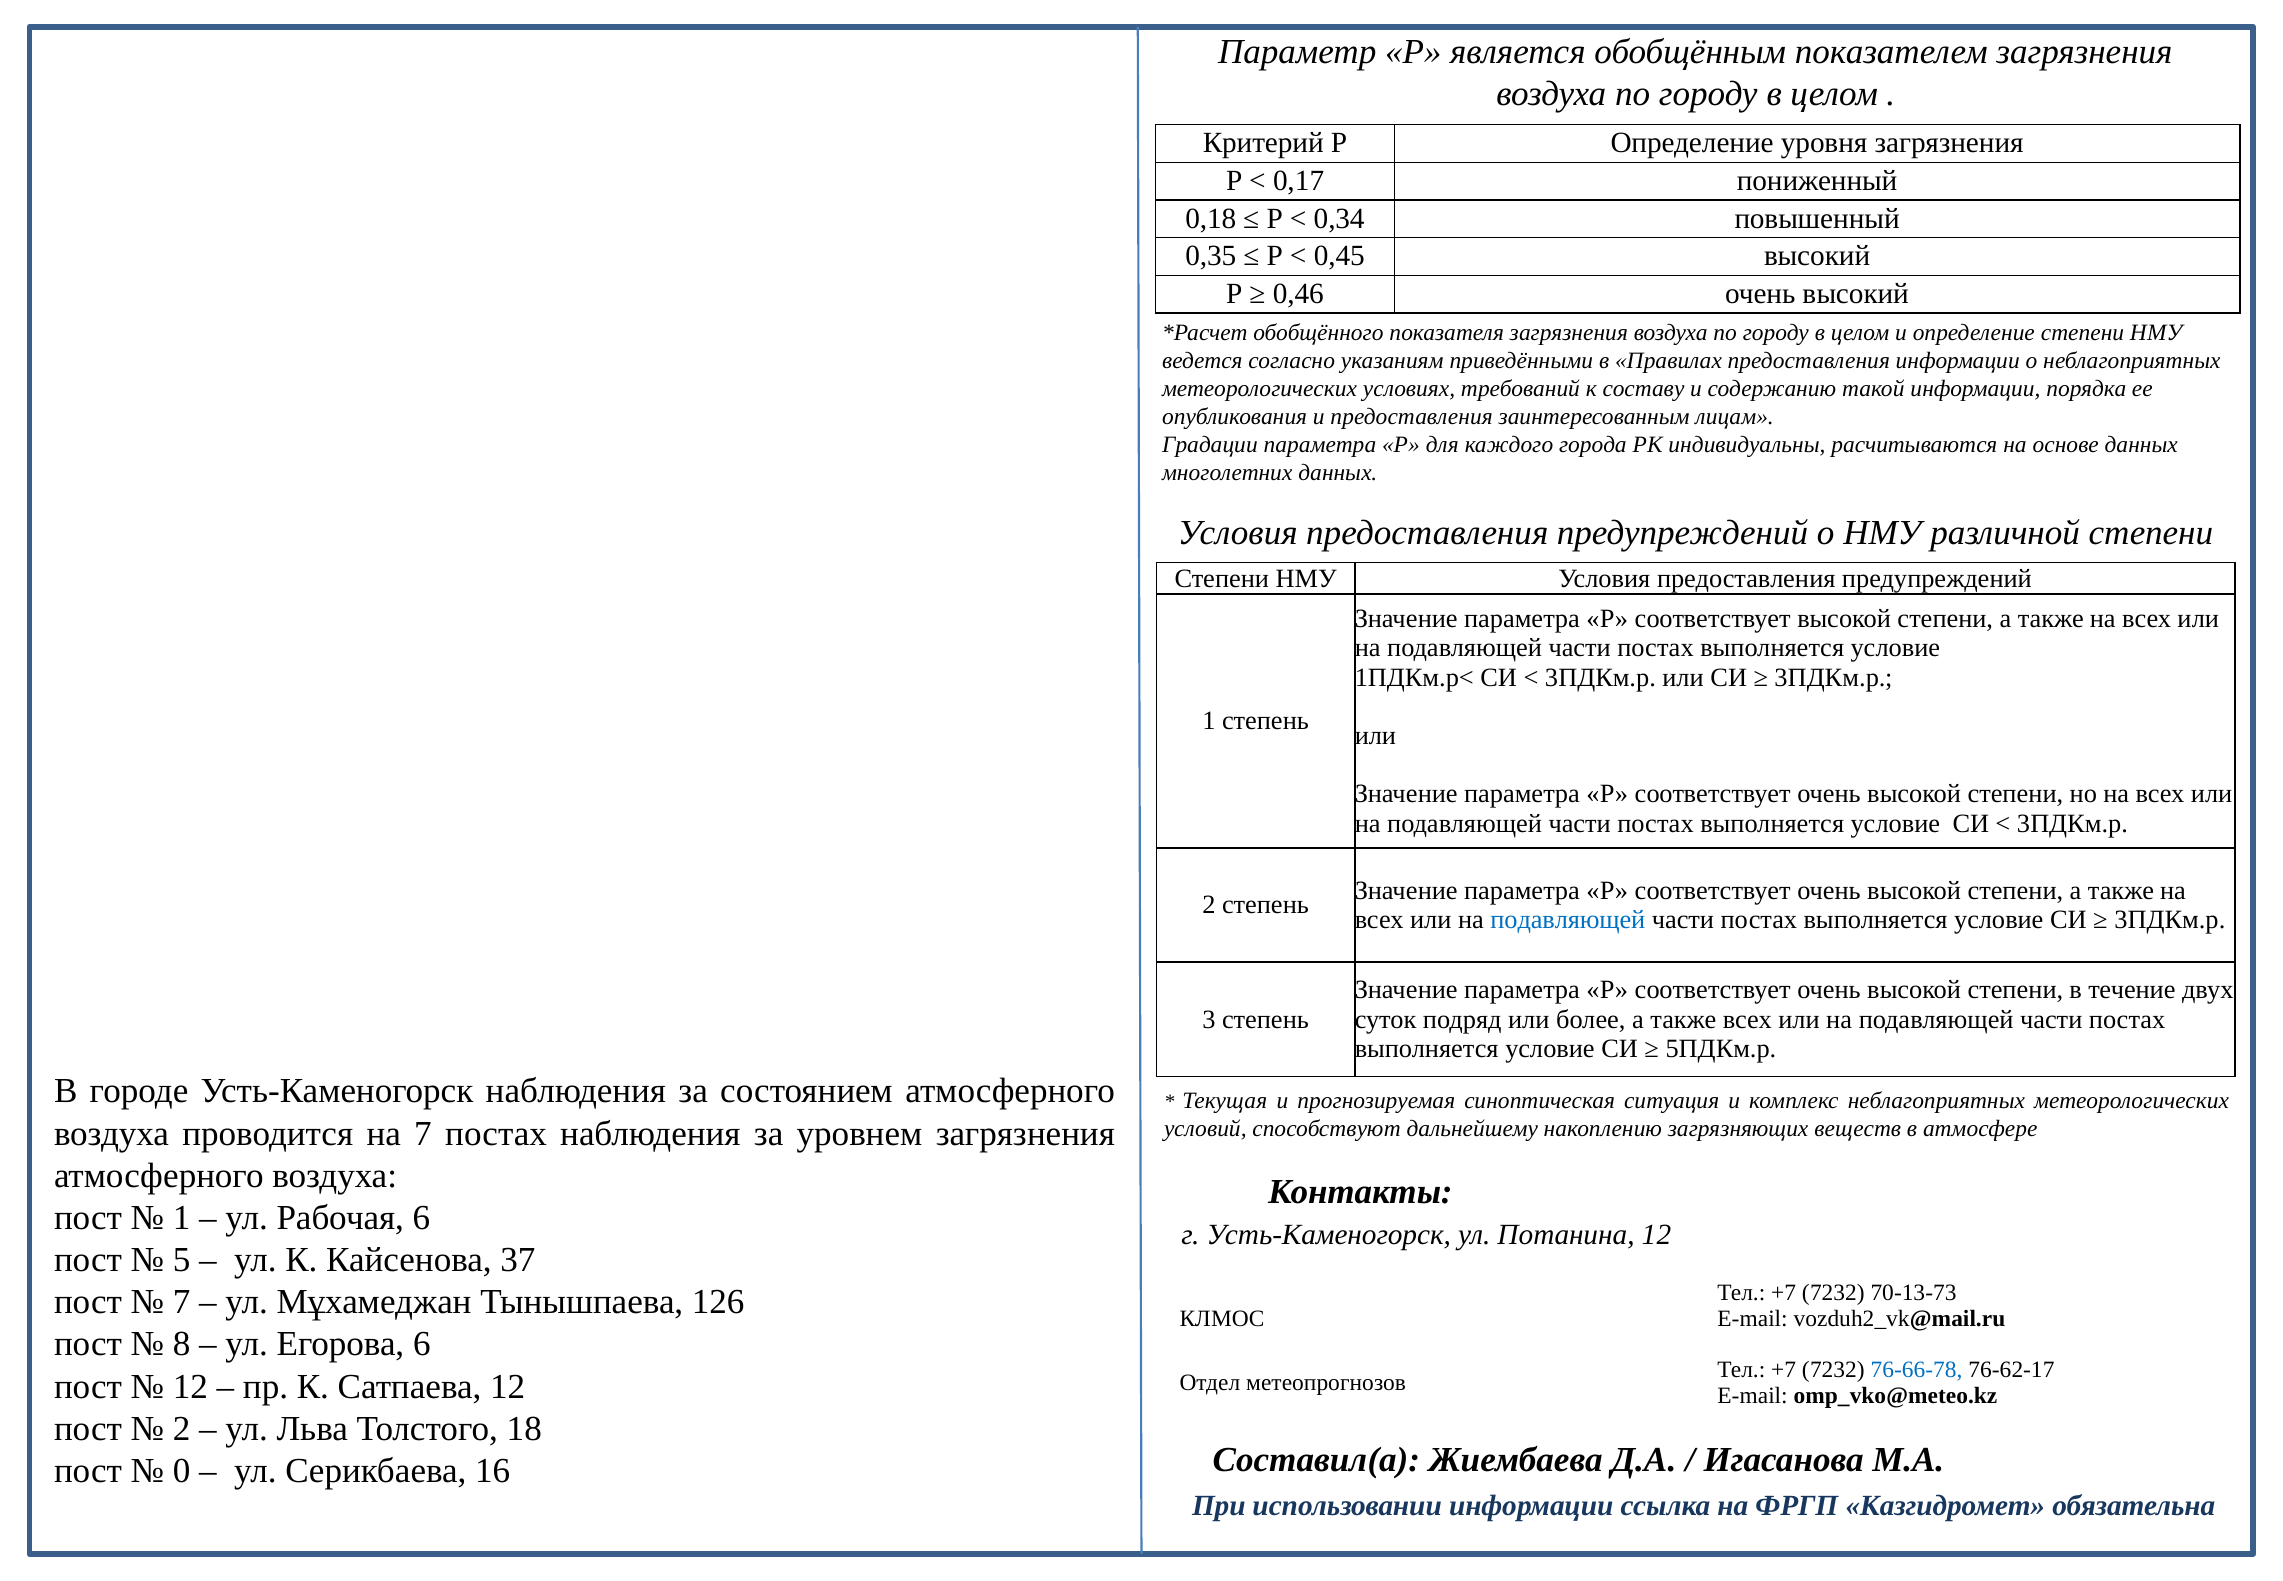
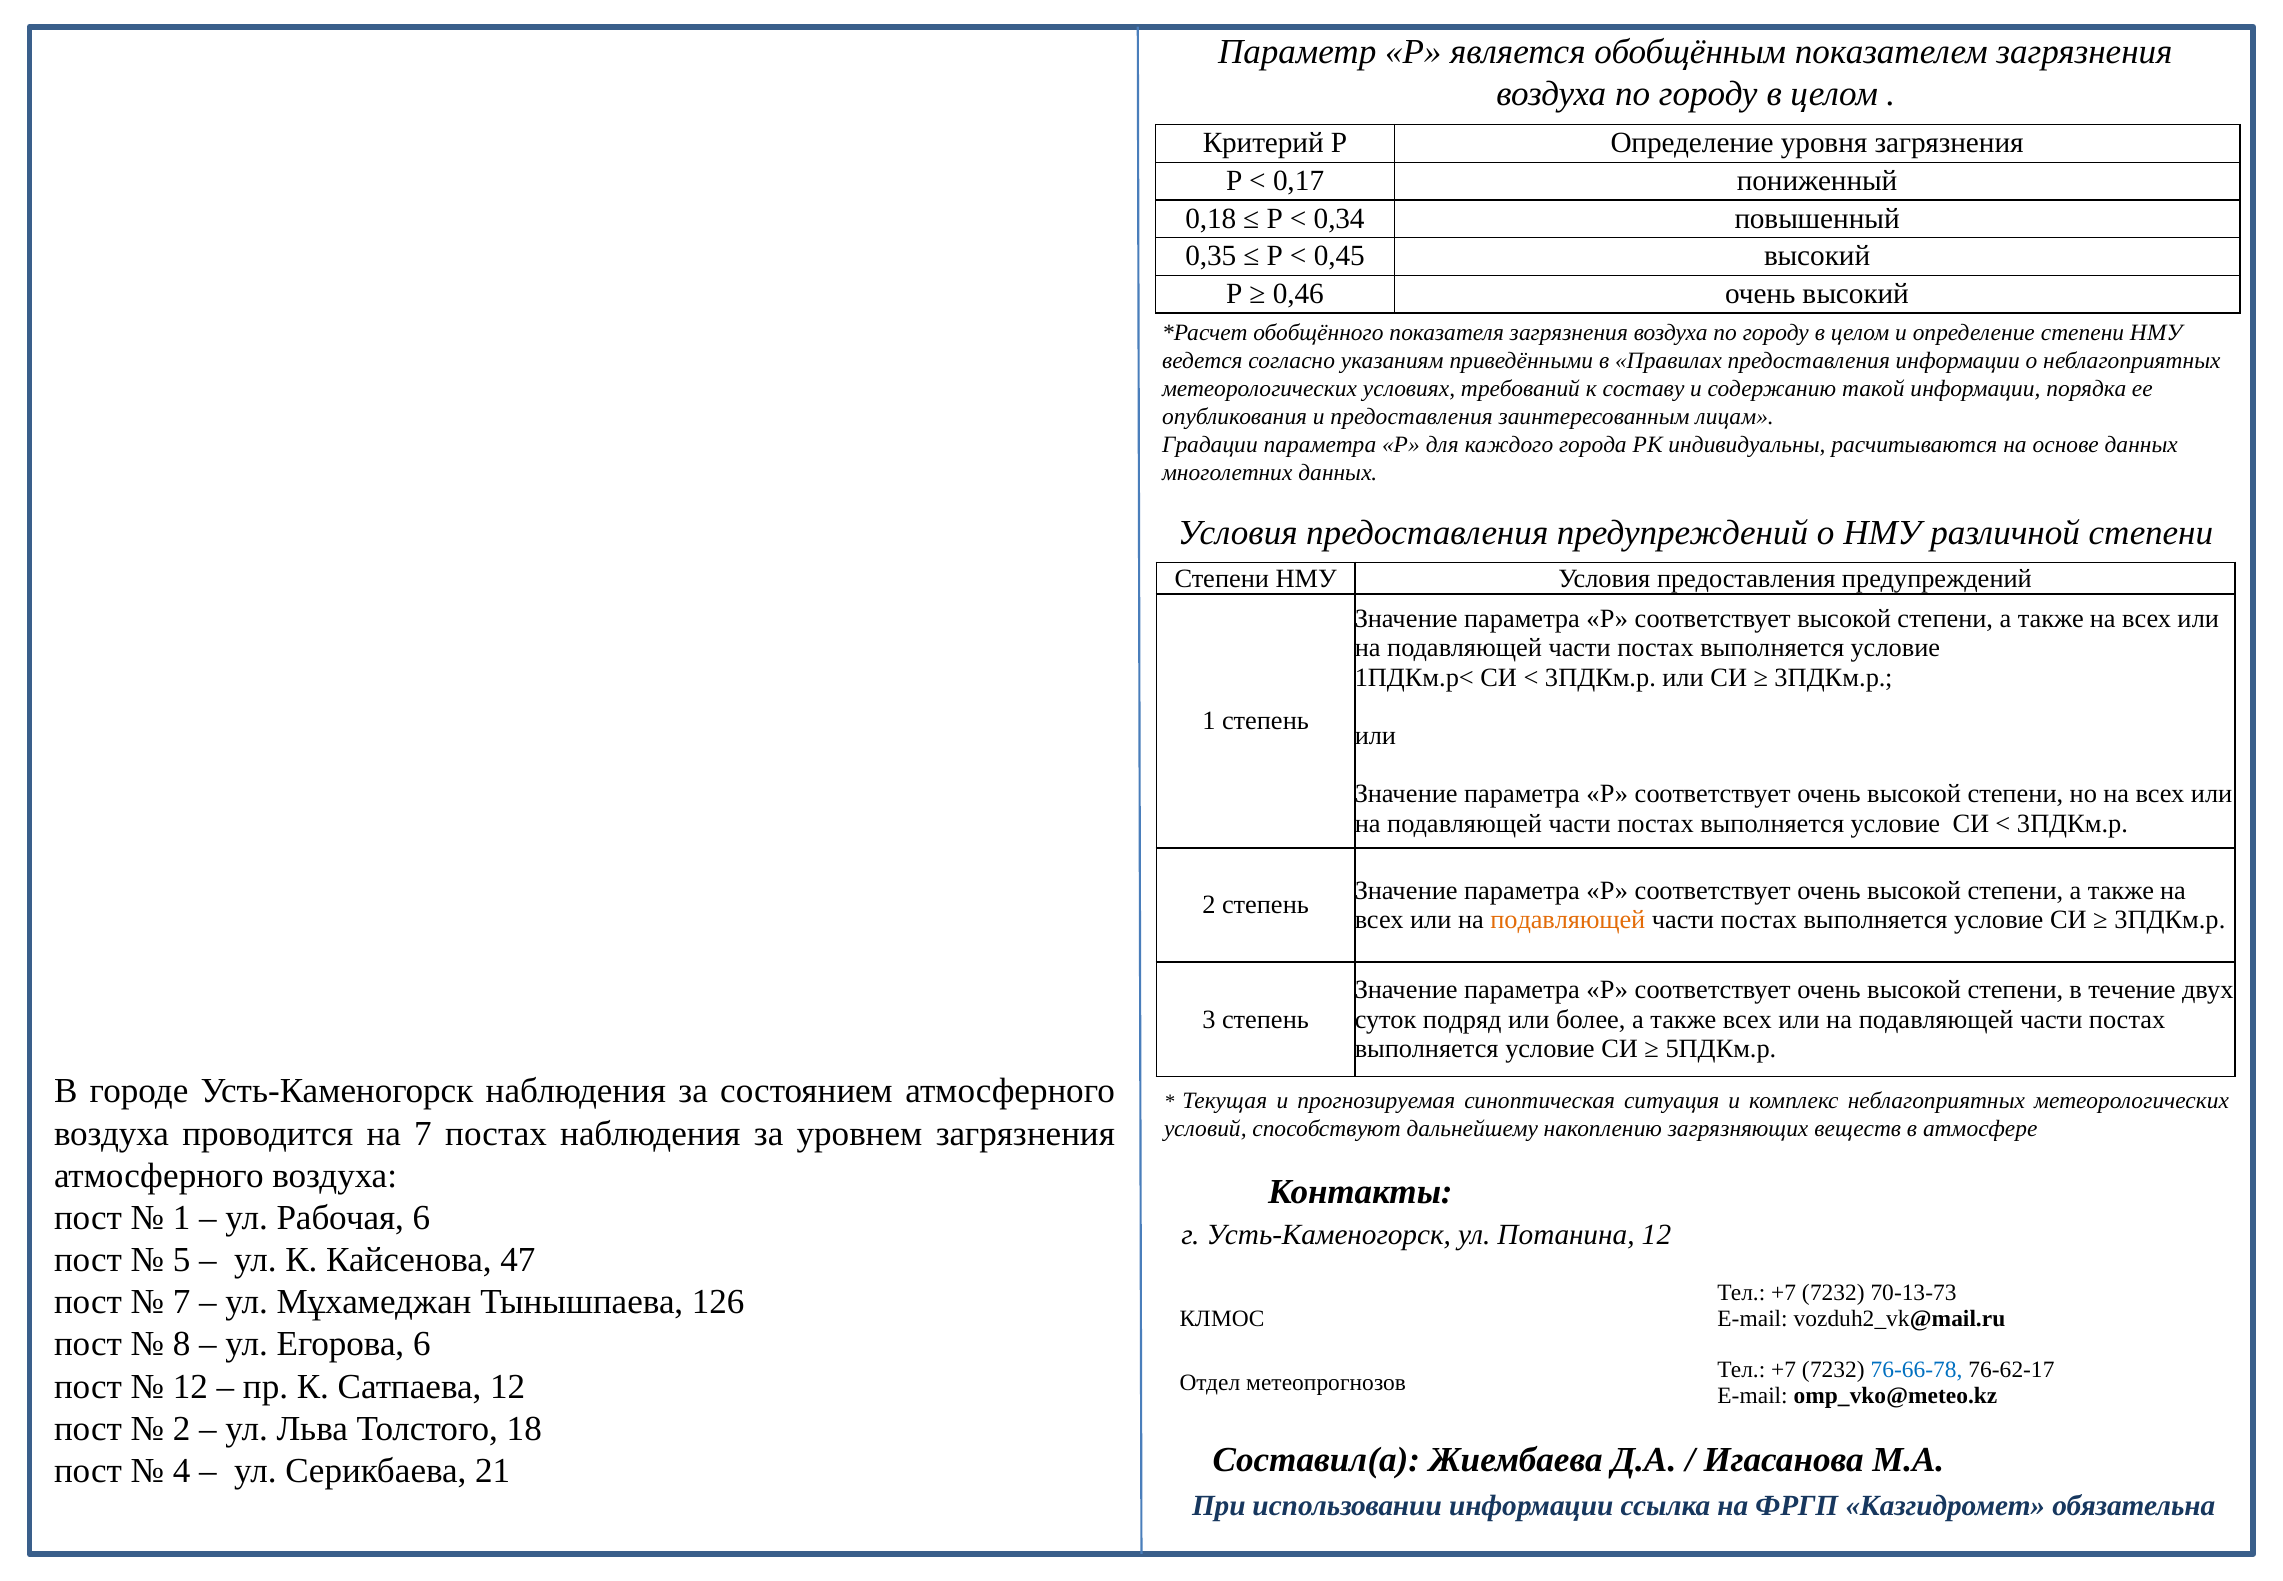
подавляющей at (1568, 920) colour: blue -> orange
37: 37 -> 47
0: 0 -> 4
16: 16 -> 21
